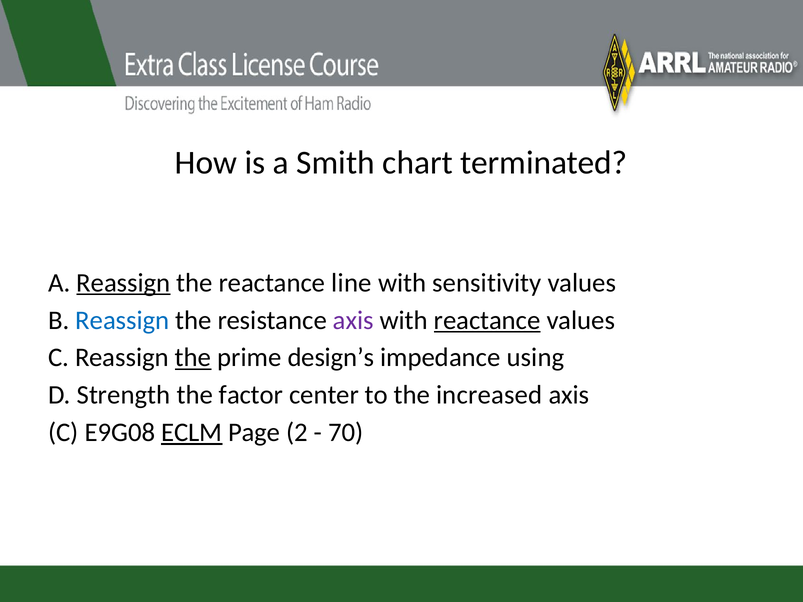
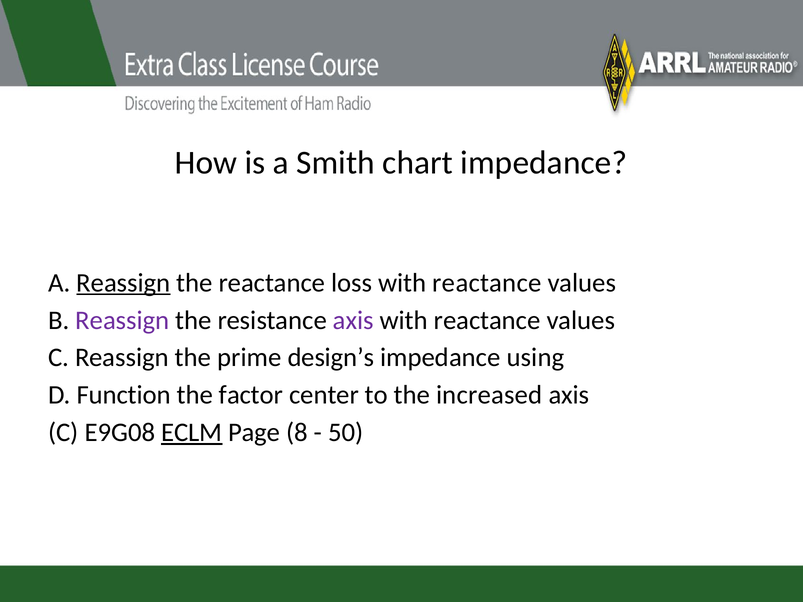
chart terminated: terminated -> impedance
line: line -> loss
sensitivity at (487, 283): sensitivity -> reactance
Reassign at (122, 320) colour: blue -> purple
reactance at (487, 320) underline: present -> none
the at (193, 358) underline: present -> none
Strength: Strength -> Function
2: 2 -> 8
70: 70 -> 50
